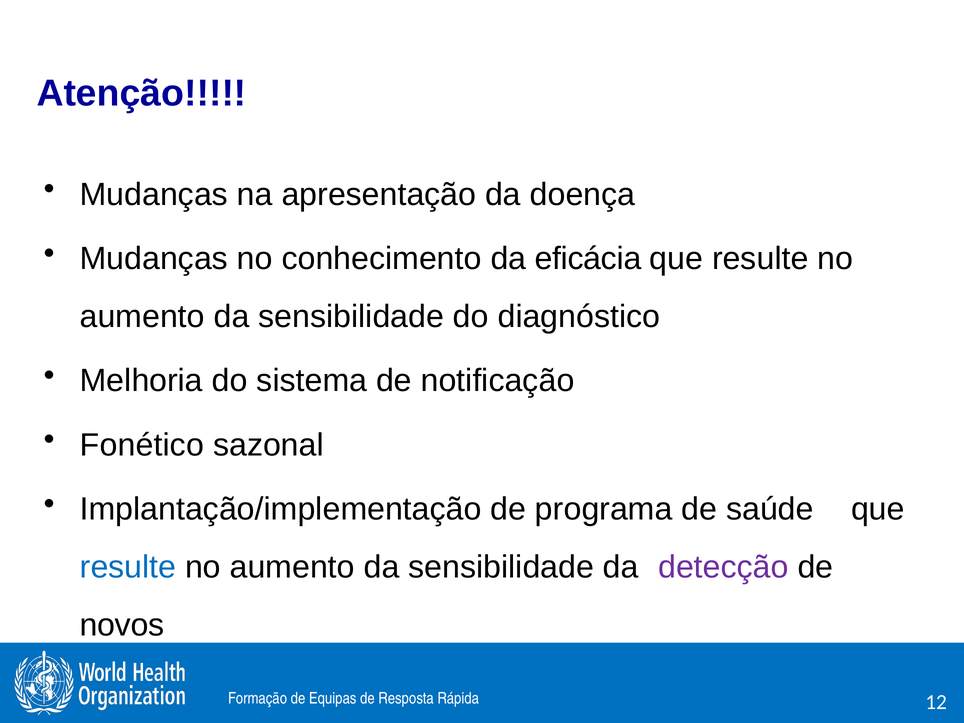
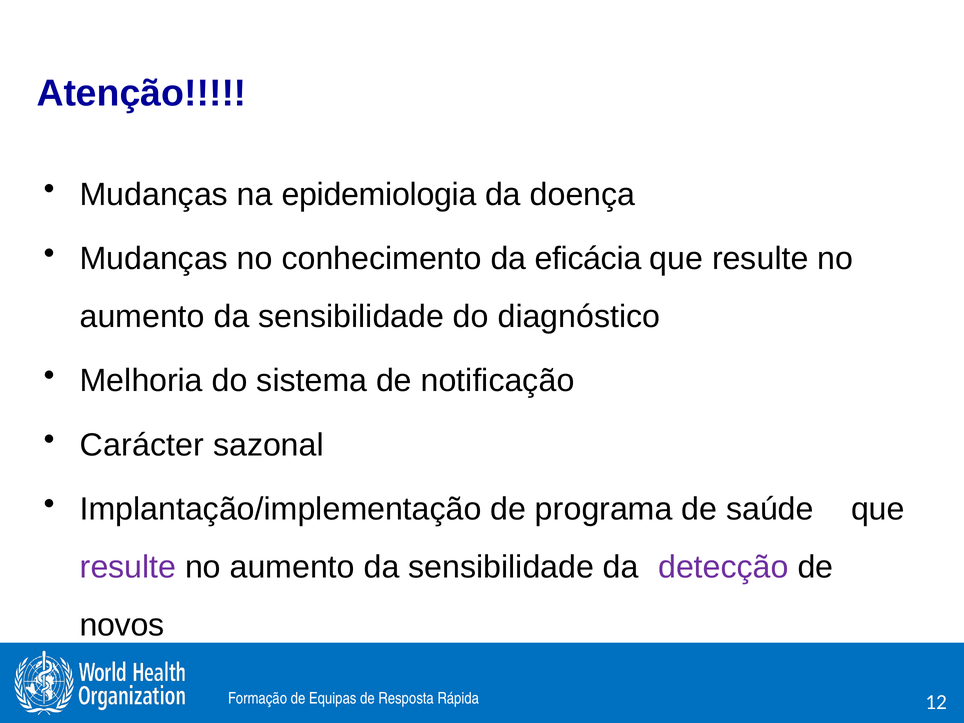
apresentação: apresentação -> epidemiologia
Fonético: Fonético -> Carácter
resulte at (128, 567) colour: blue -> purple
